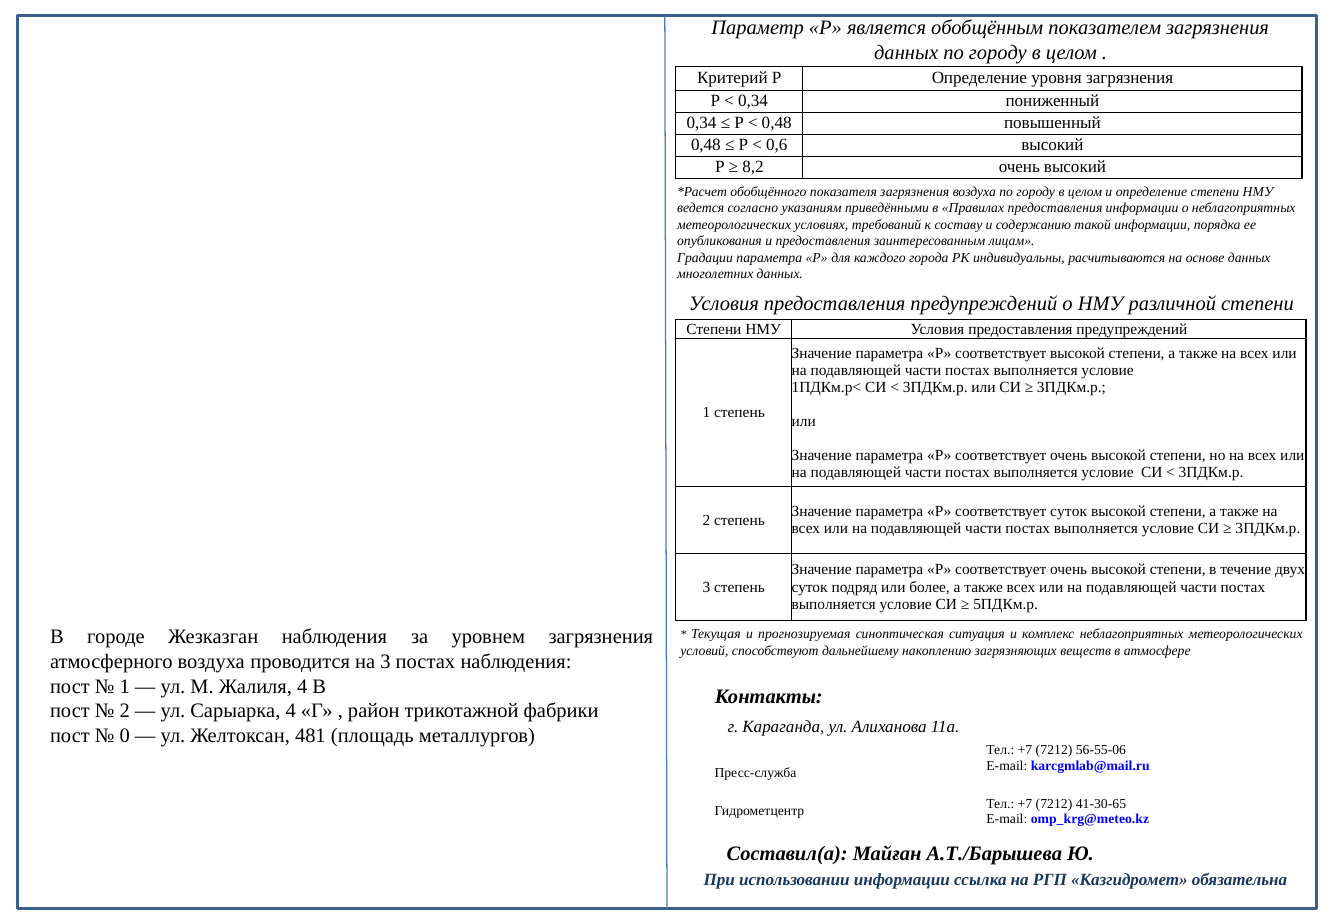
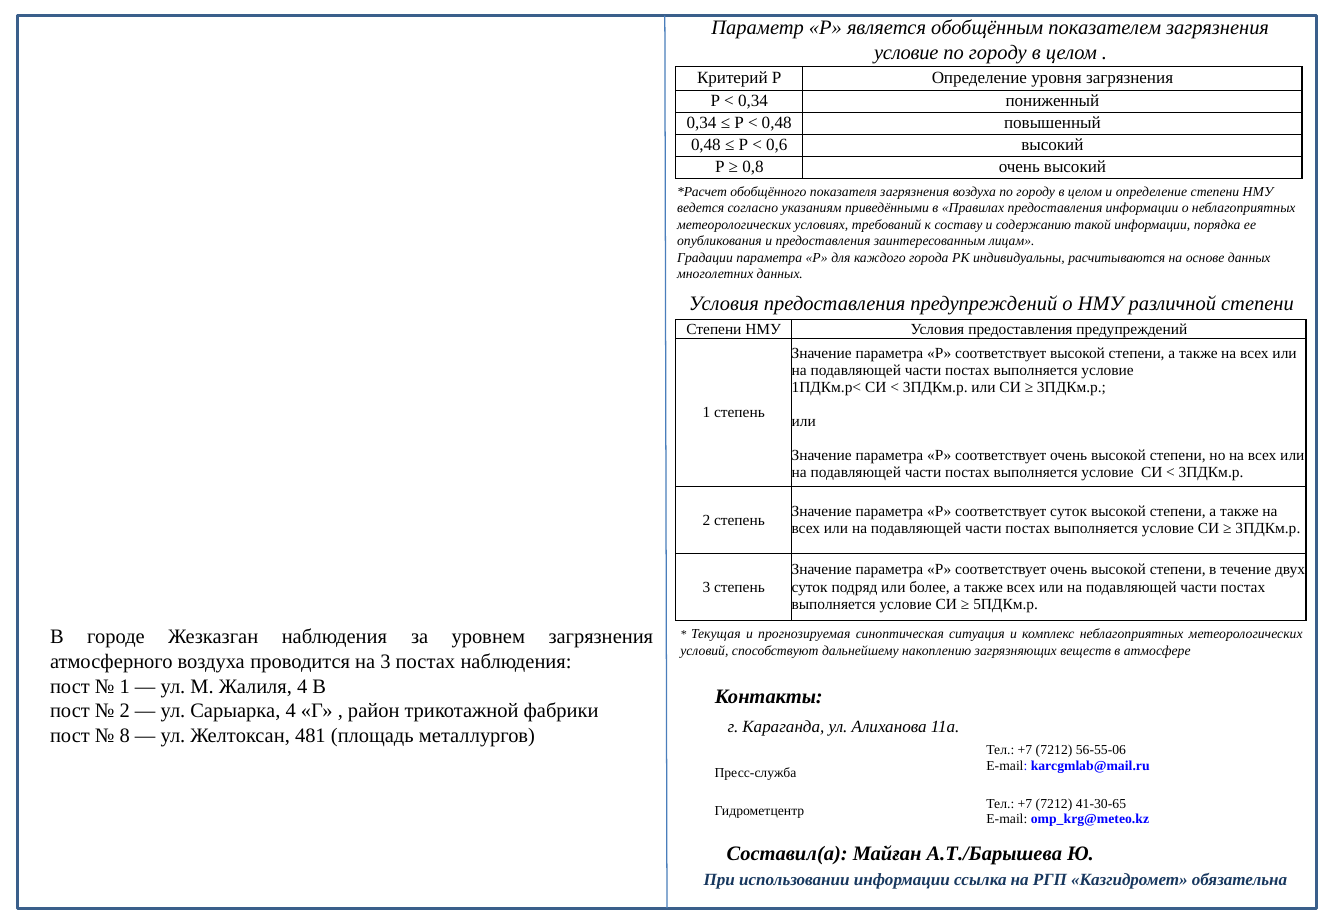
данных at (906, 53): данных -> условие
8,2: 8,2 -> 0,8
0: 0 -> 8
